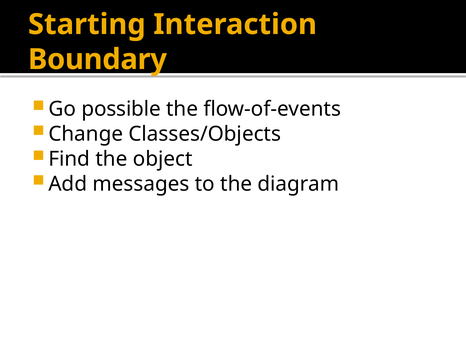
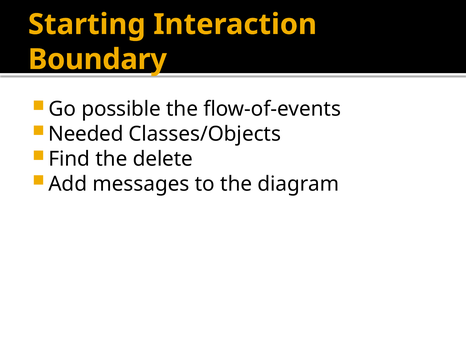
Change: Change -> Needed
object: object -> delete
